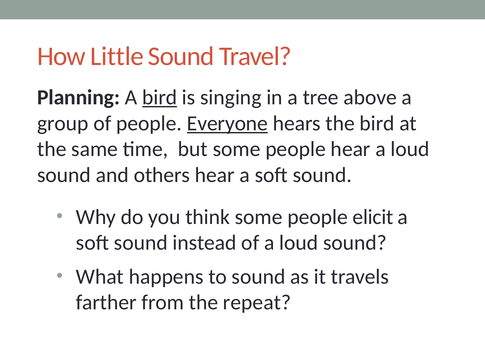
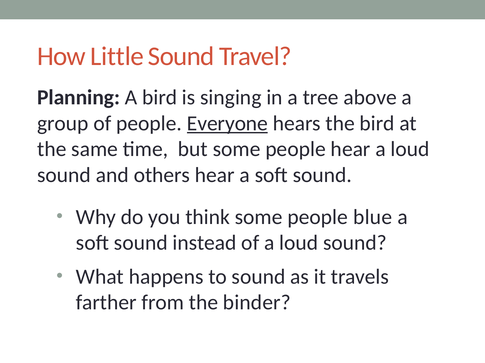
bird at (160, 98) underline: present -> none
elicit: elicit -> blue
repeat: repeat -> binder
